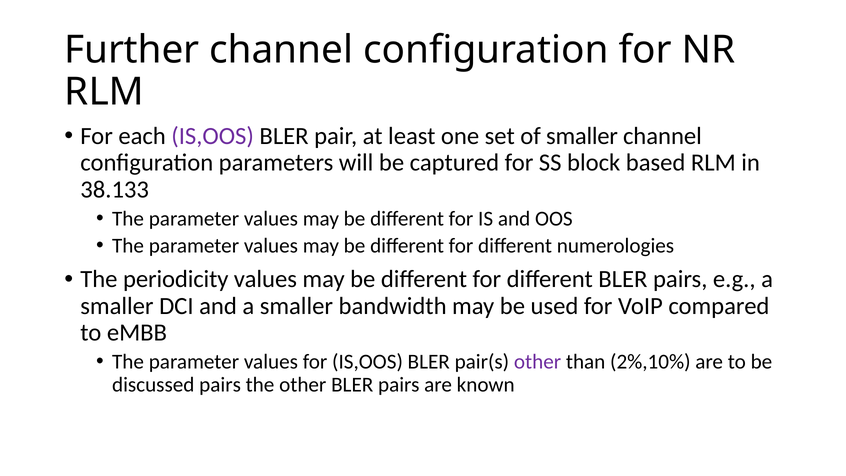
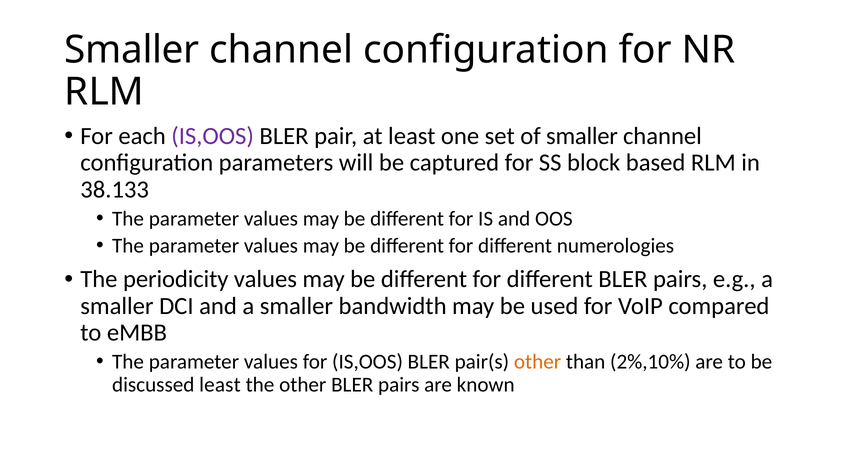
Further at (132, 50): Further -> Smaller
other at (538, 362) colour: purple -> orange
discussed pairs: pairs -> least
